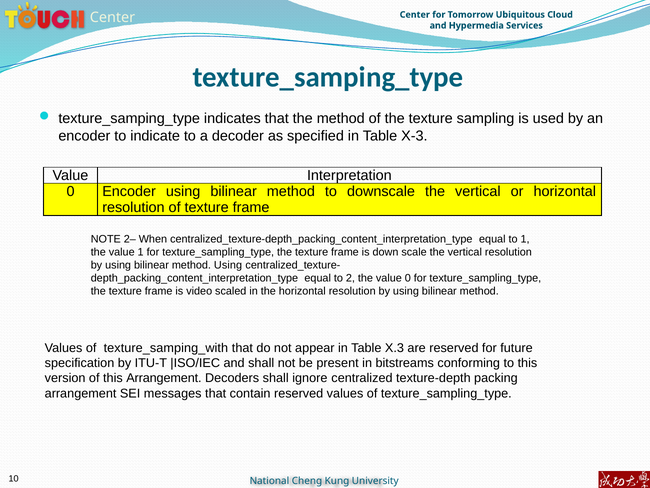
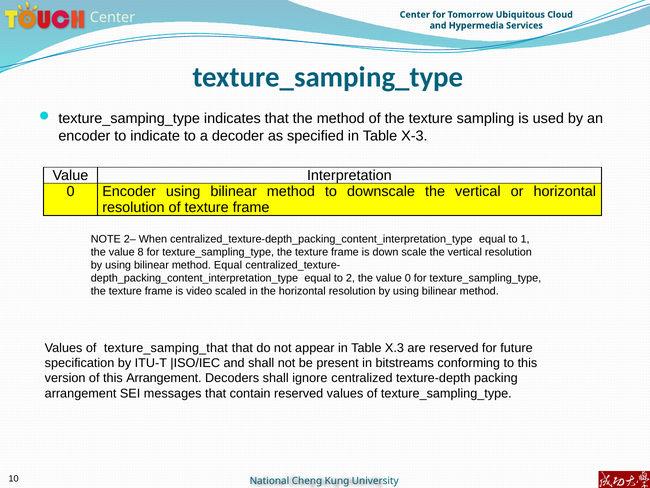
value 1: 1 -> 8
method Using: Using -> Equal
texture_samping_with: texture_samping_with -> texture_samping_that
